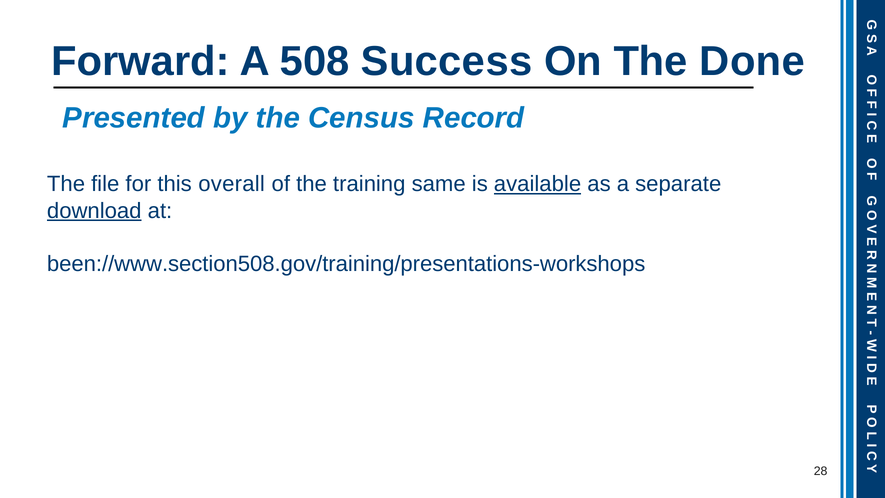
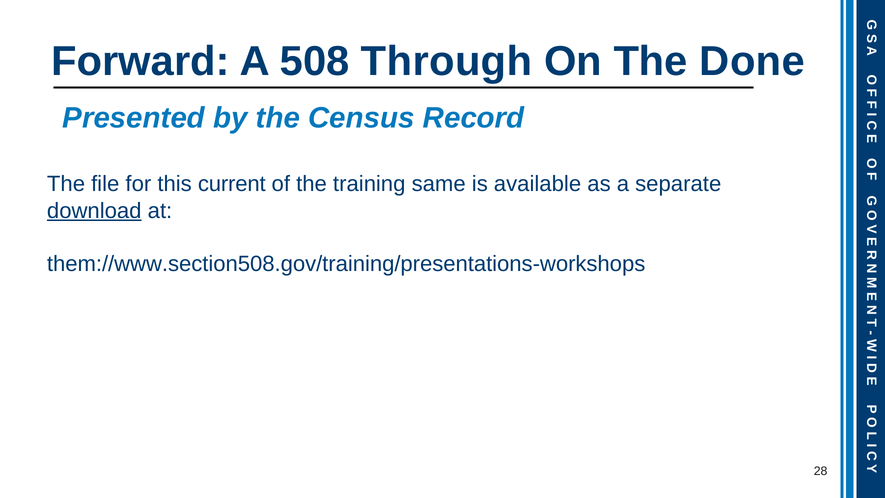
Success: Success -> Through
overall: overall -> current
available underline: present -> none
been://www.section508.gov/training/presentations-workshops: been://www.section508.gov/training/presentations-workshops -> them://www.section508.gov/training/presentations-workshops
